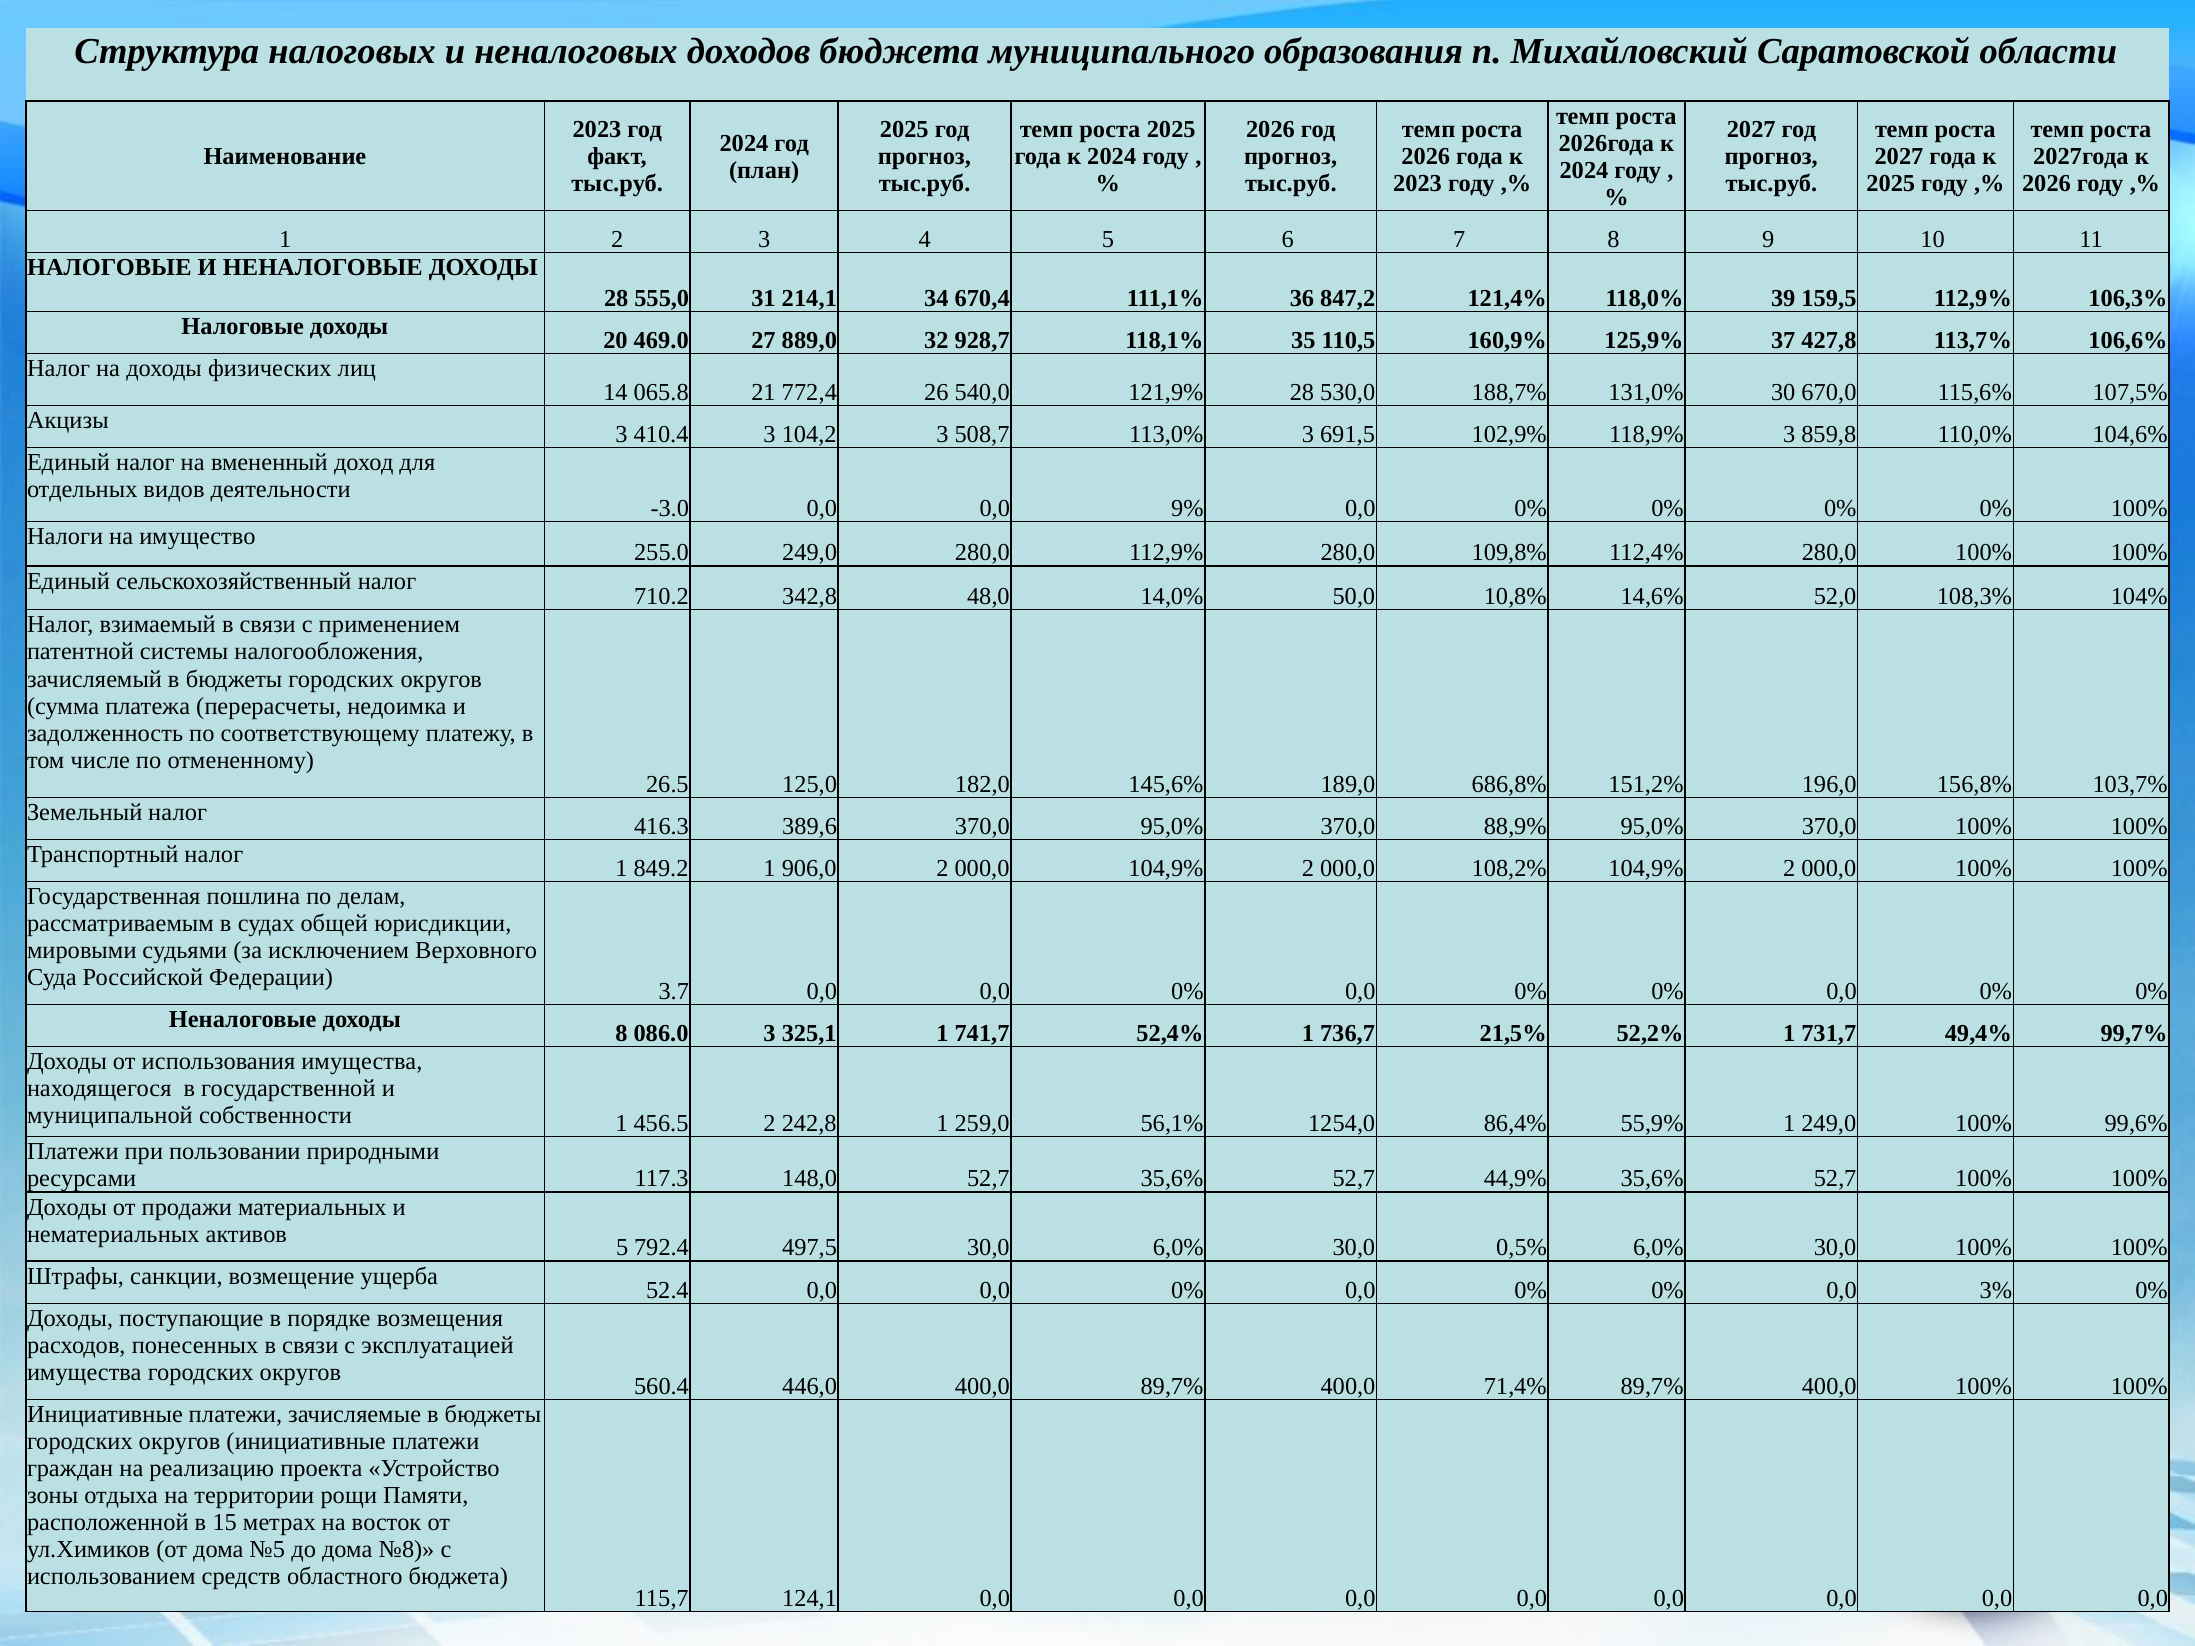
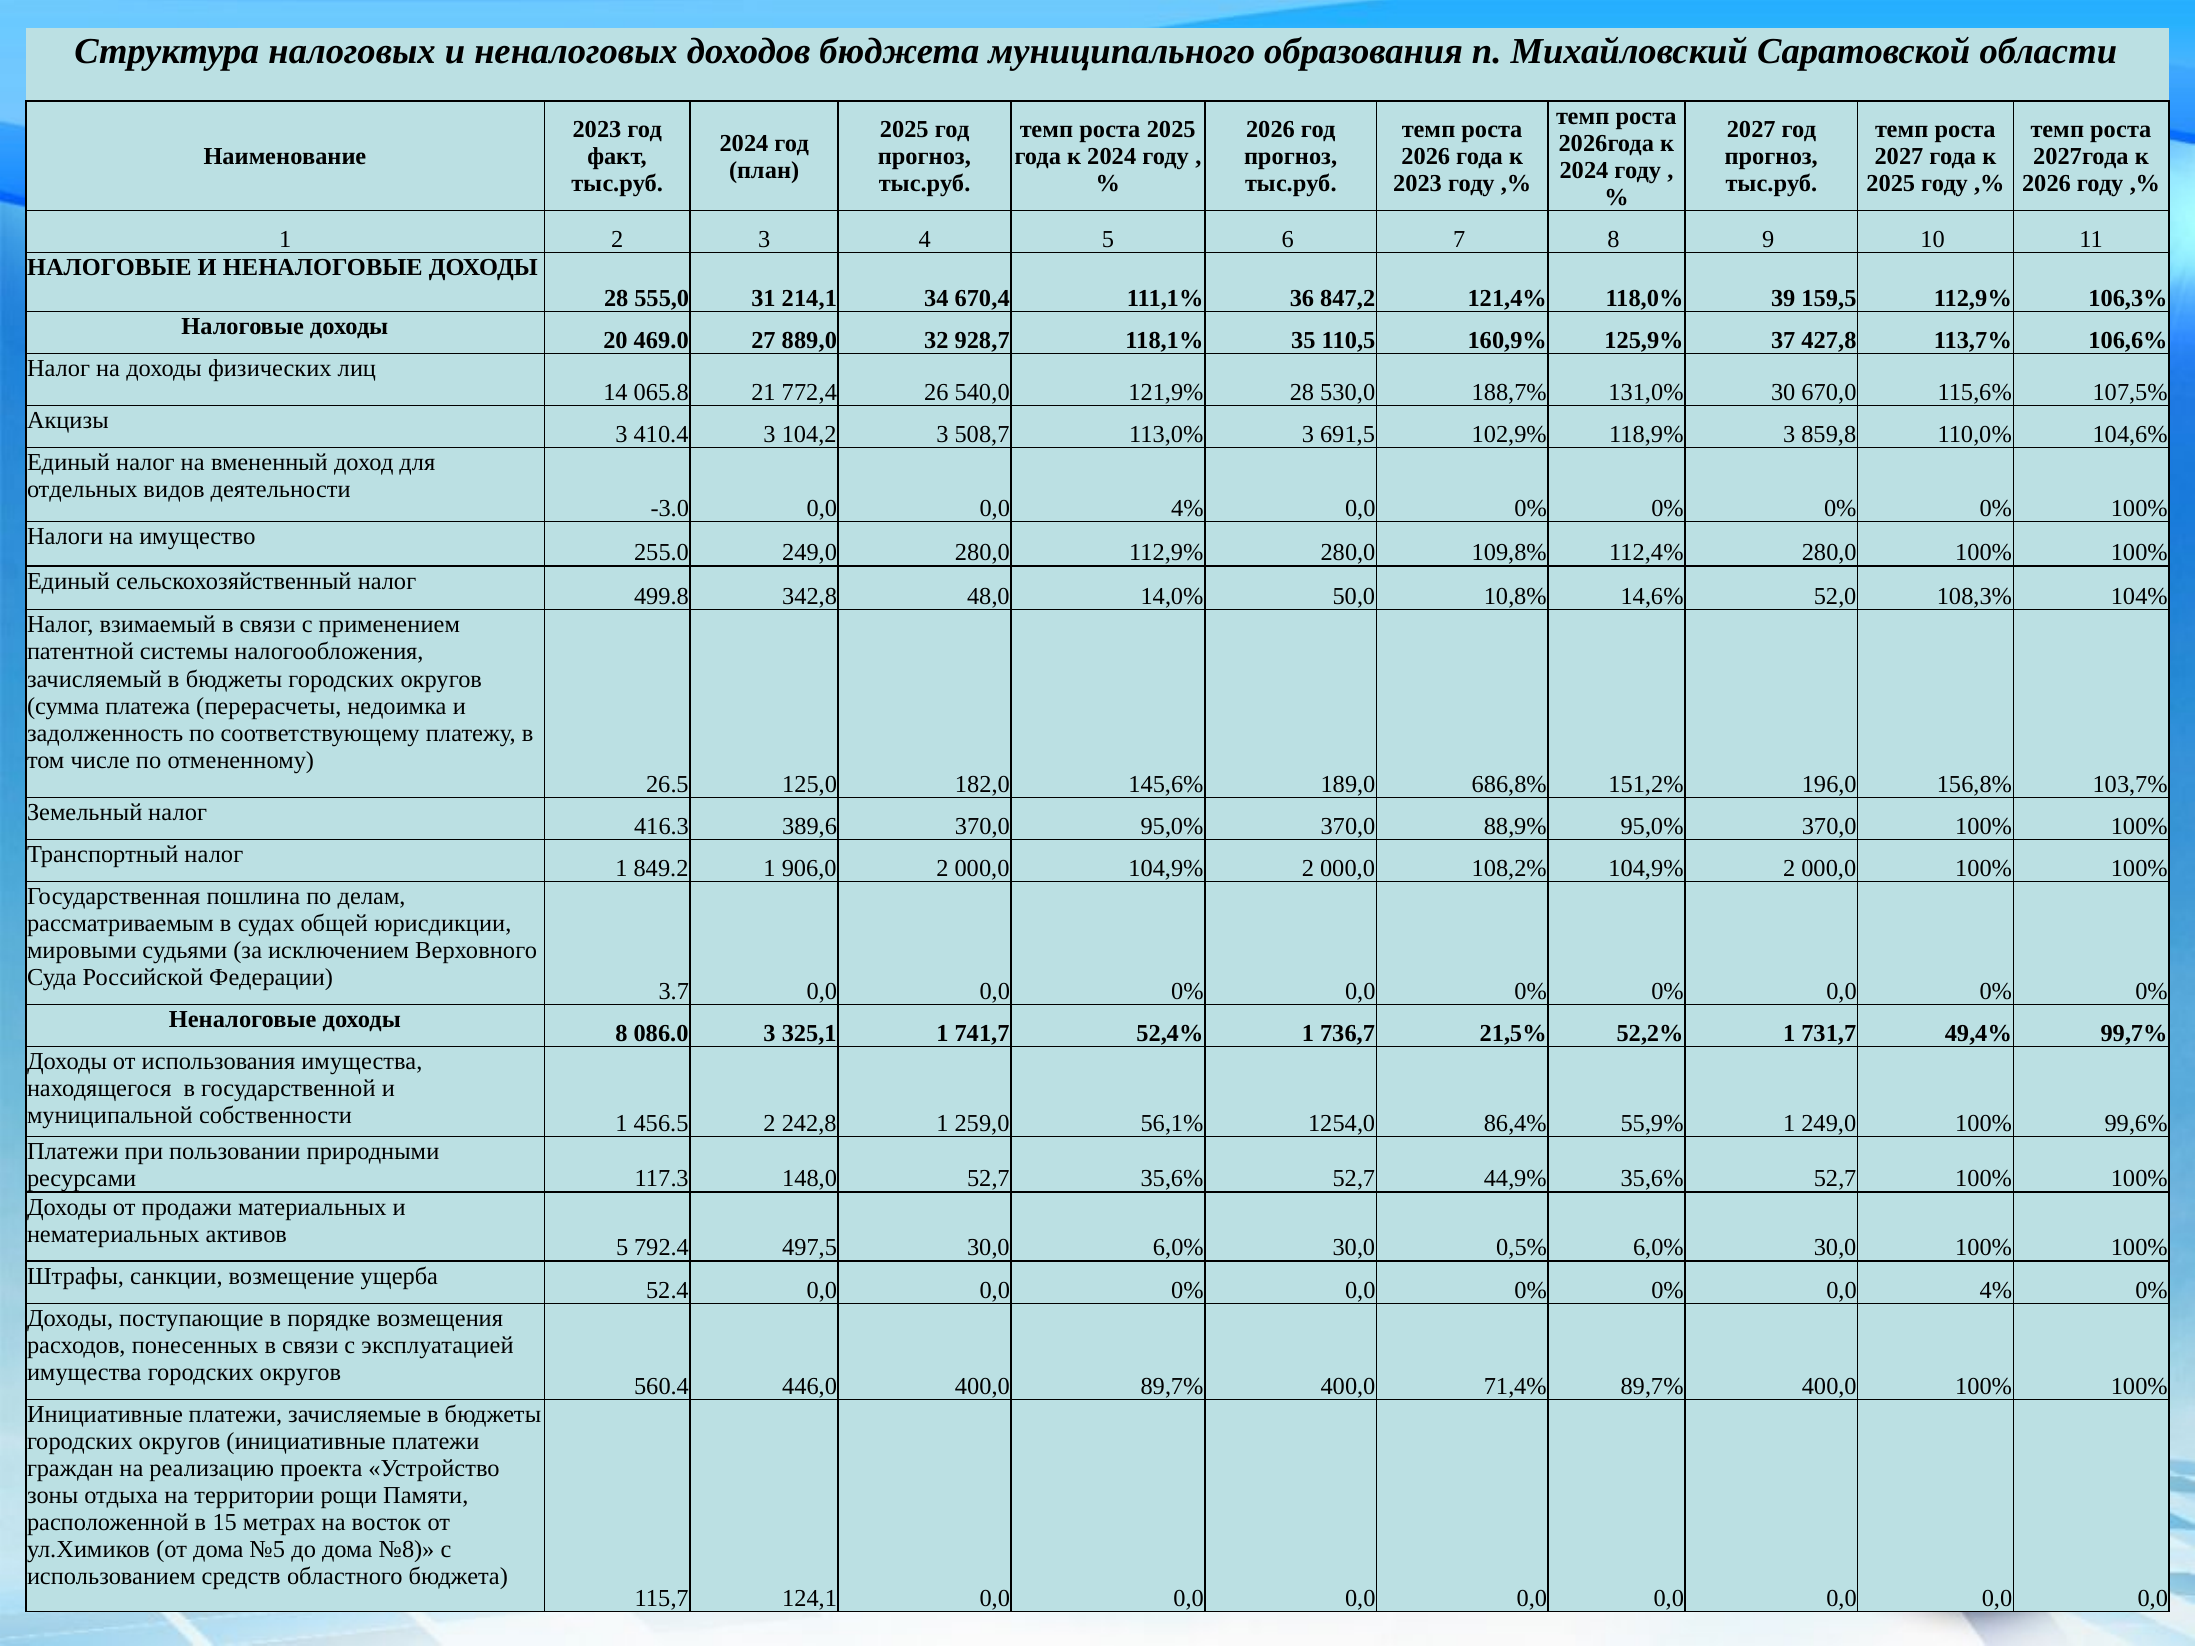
0,0 0,0 9%: 9% -> 4%
710.2: 710.2 -> 499.8
0% 0,0 3%: 3% -> 4%
